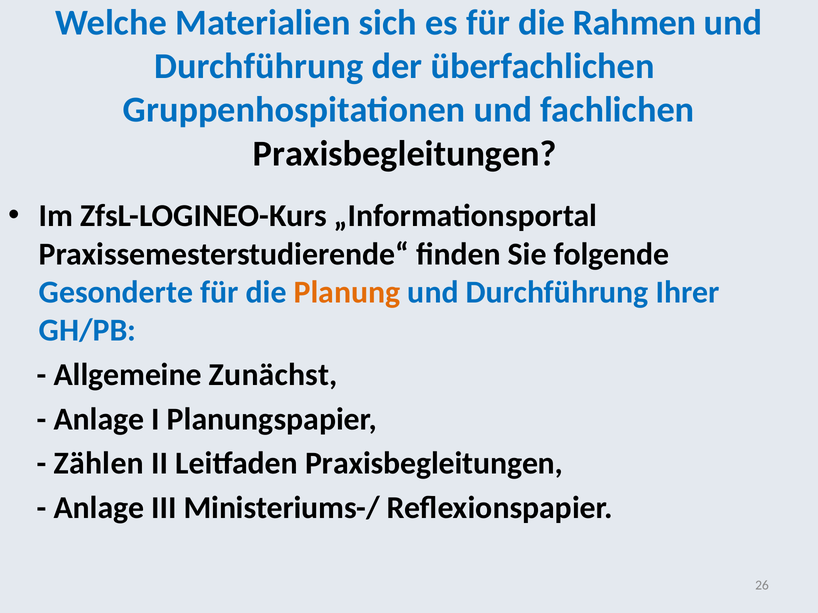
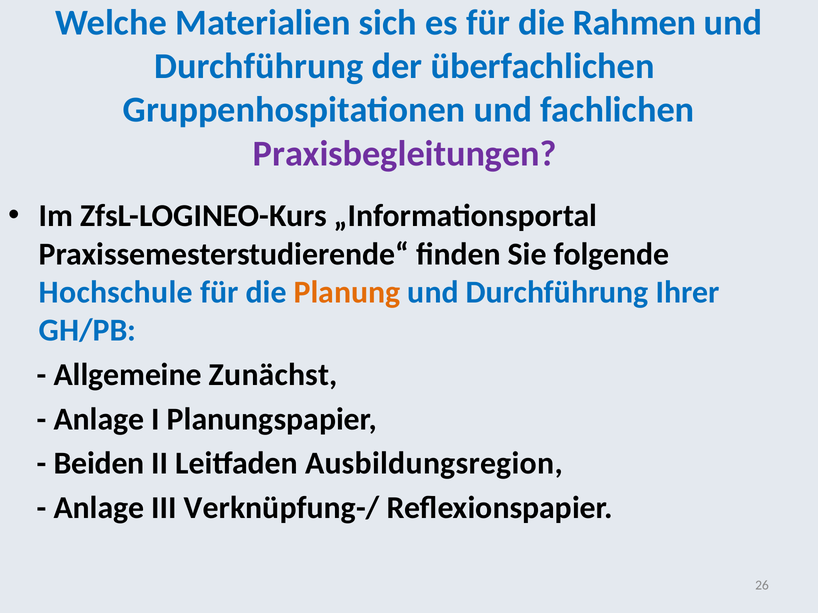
Praxisbegleitungen at (405, 154) colour: black -> purple
Gesonderte: Gesonderte -> Hochschule
Zählen: Zählen -> Beiden
Leitfaden Praxisbegleitungen: Praxisbegleitungen -> Ausbildungsregion
Ministeriums-/: Ministeriums-/ -> Verknüpfung-/
